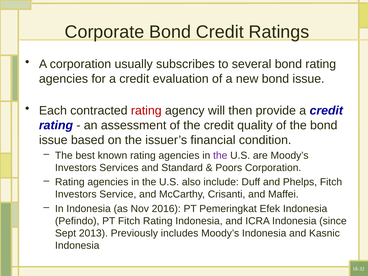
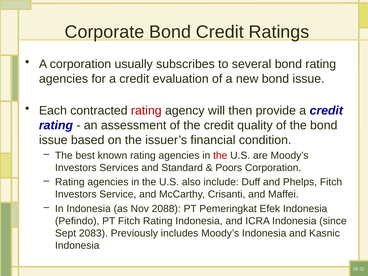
the at (220, 155) colour: purple -> red
2016: 2016 -> 2088
2013: 2013 -> 2083
